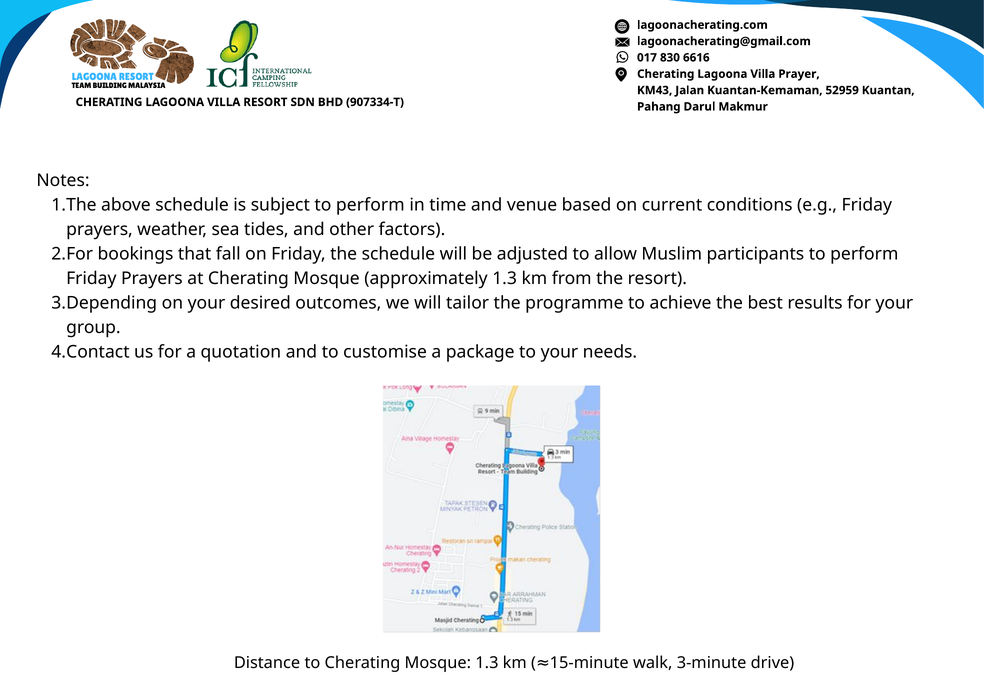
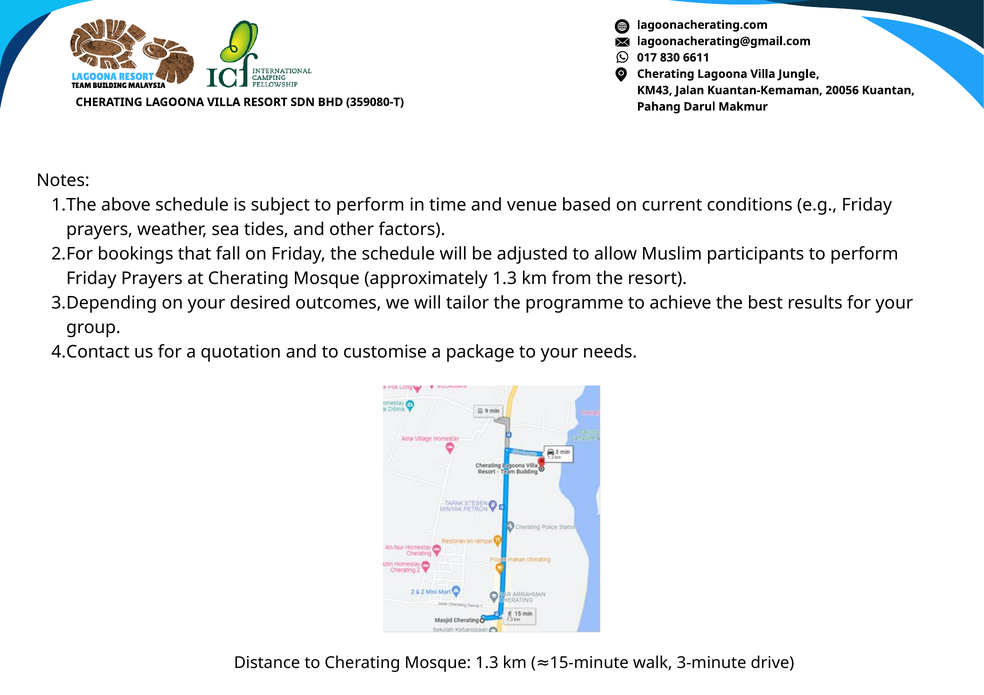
6616: 6616 -> 6611
Prayer: Prayer -> Jungle
52959: 52959 -> 20056
907334-T: 907334-T -> 359080-T
